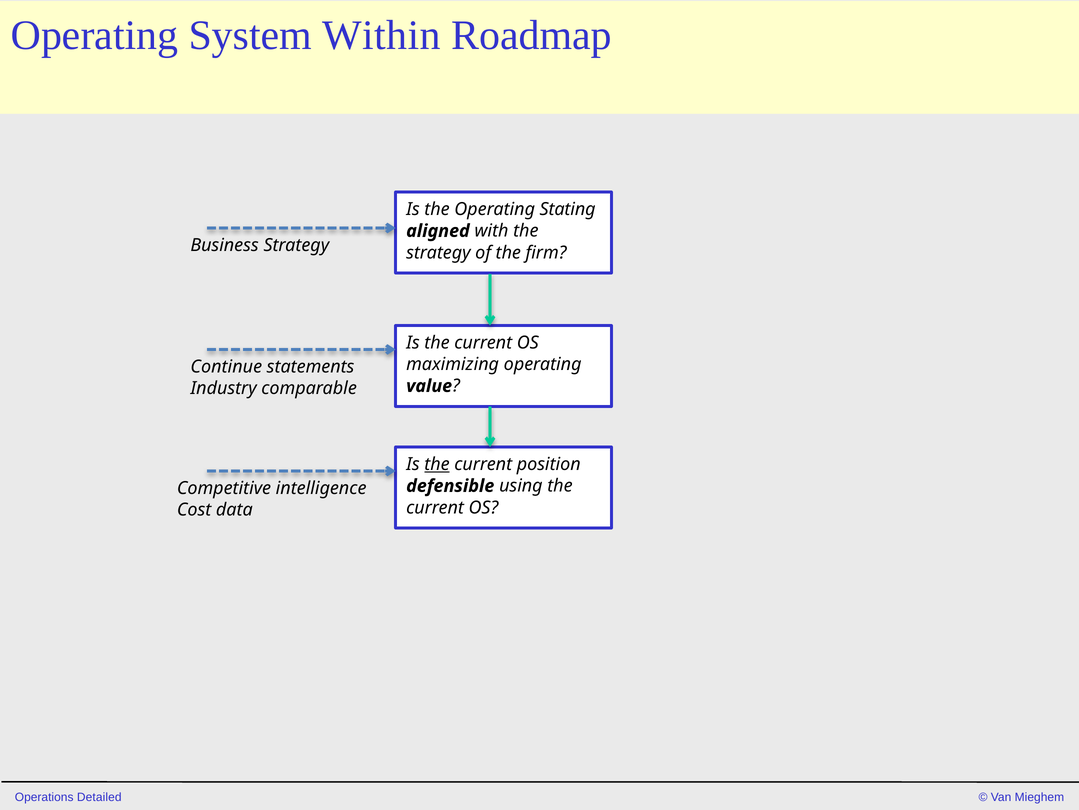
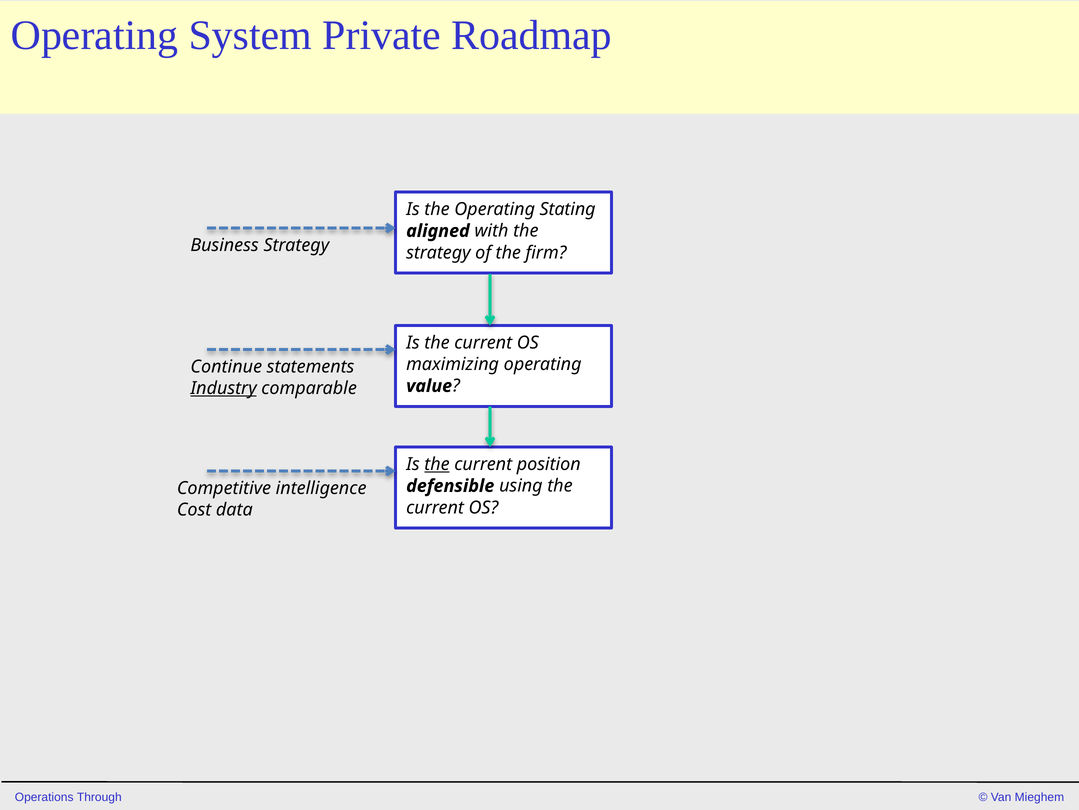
Within: Within -> Private
Industry underline: none -> present
Detailed: Detailed -> Through
